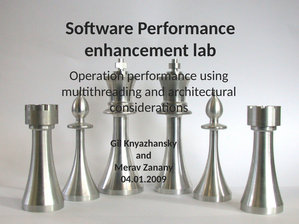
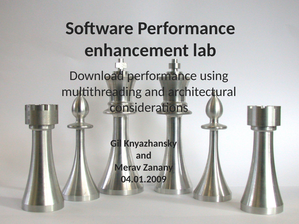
Operation: Operation -> Download
